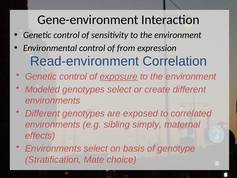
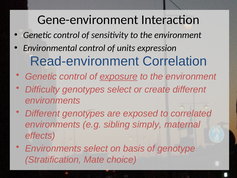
from: from -> units
Modeled: Modeled -> Difficulty
